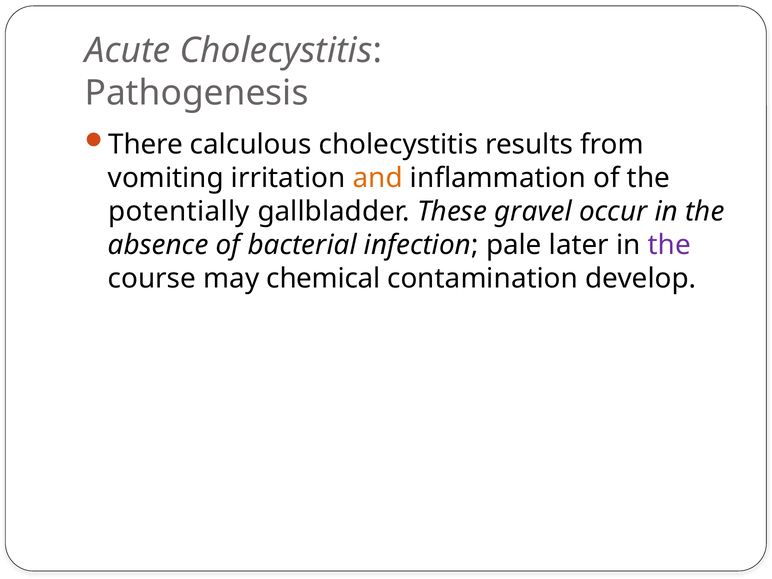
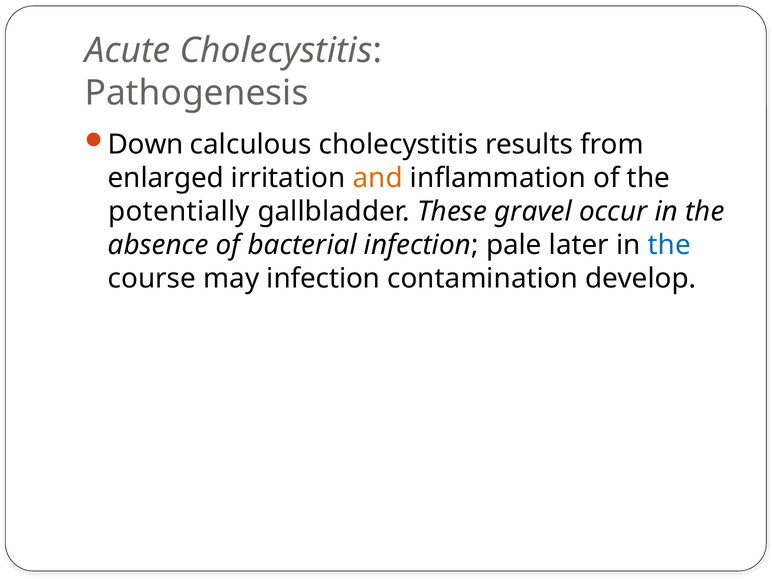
There: There -> Down
vomiting: vomiting -> enlarged
the at (669, 245) colour: purple -> blue
may chemical: chemical -> infection
